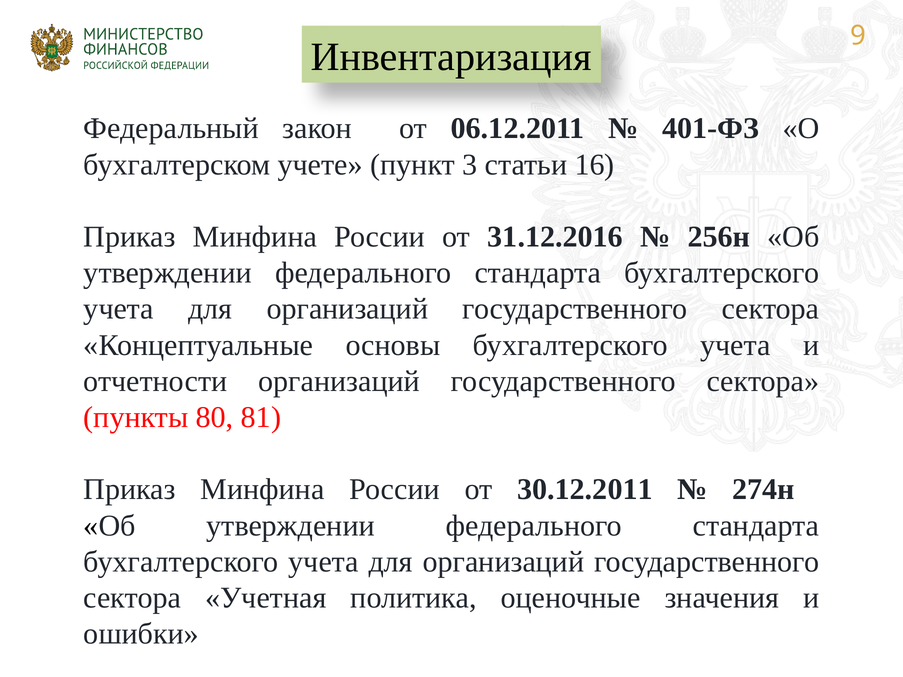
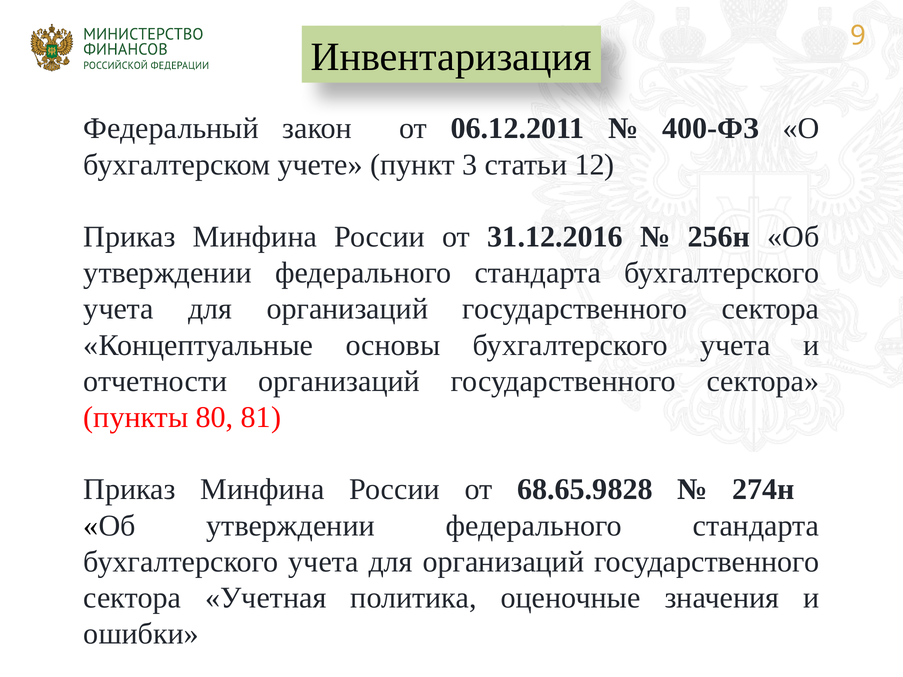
401-ФЗ: 401-ФЗ -> 400-ФЗ
16: 16 -> 12
30.12.2011: 30.12.2011 -> 68.65.9828
